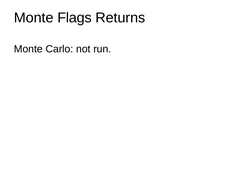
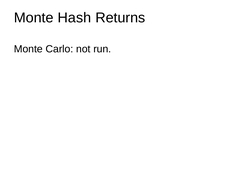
Flags: Flags -> Hash
